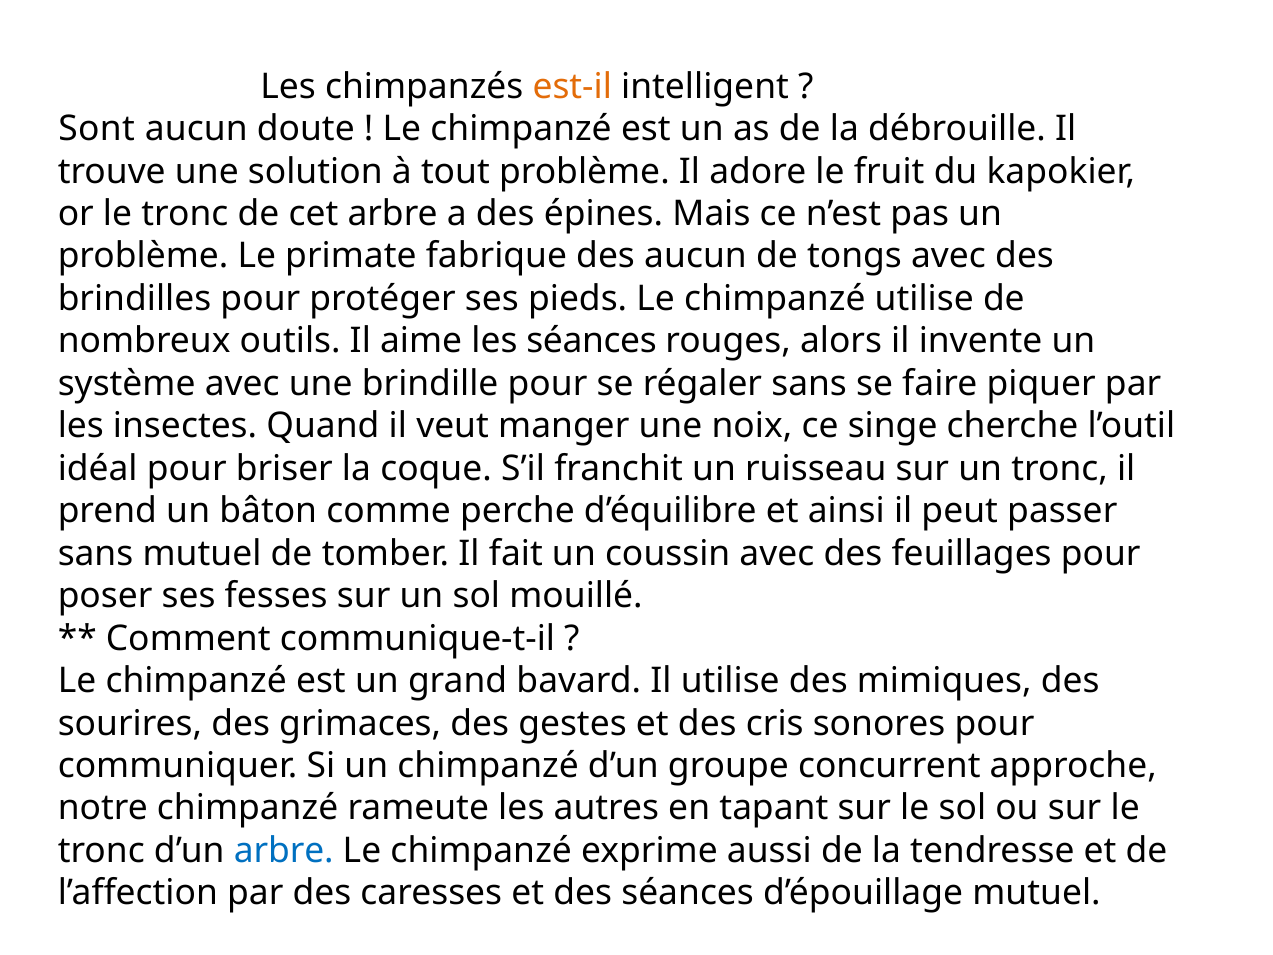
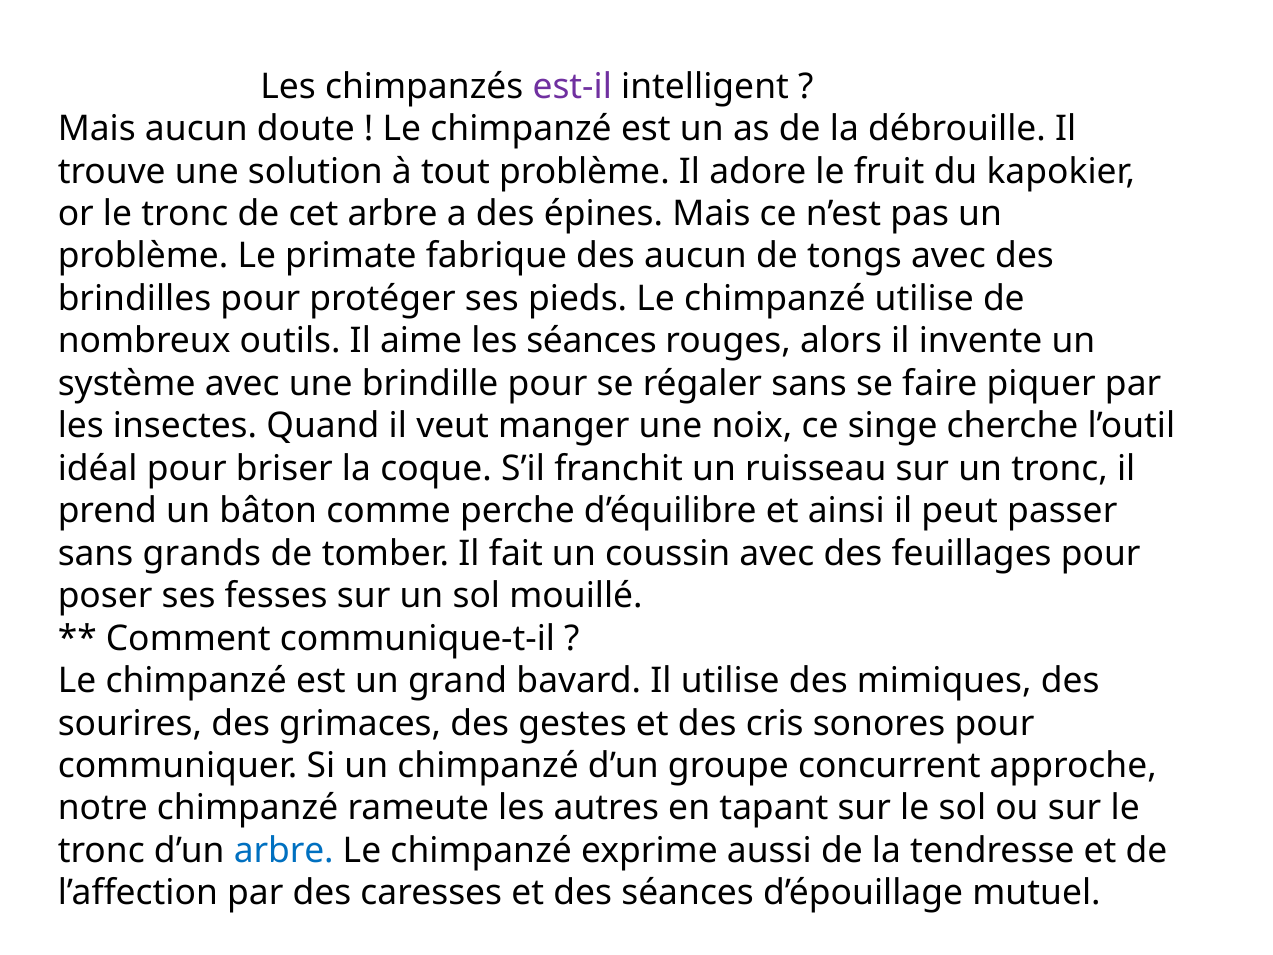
est-il colour: orange -> purple
Sont at (97, 129): Sont -> Mais
sans mutuel: mutuel -> grands
